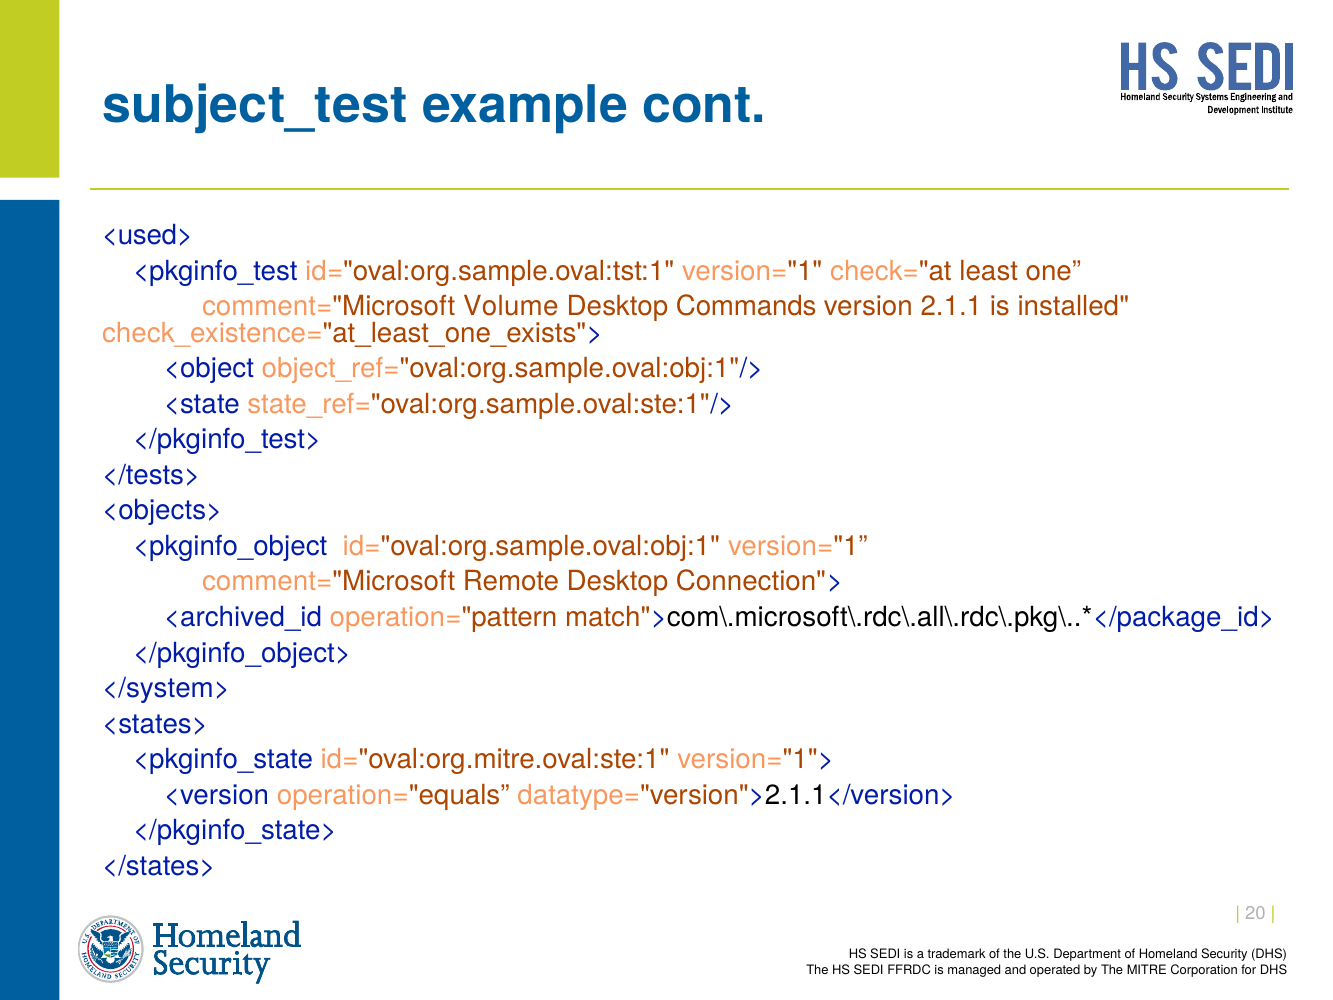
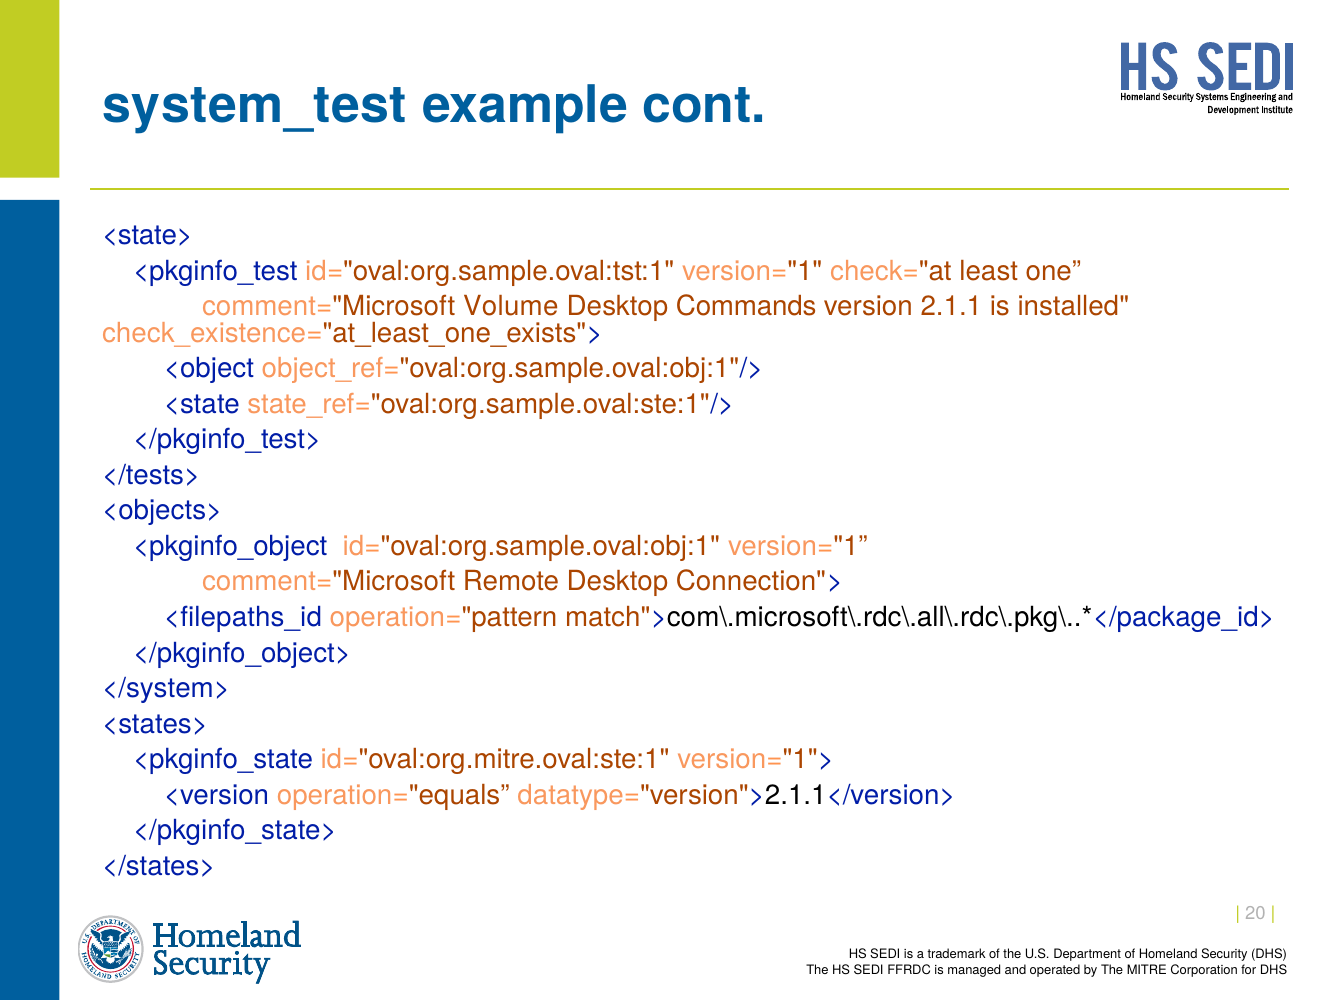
subject_test: subject_test -> system_test
<used>: <used> -> <state>
<archived_id: <archived_id -> <filepaths_id
